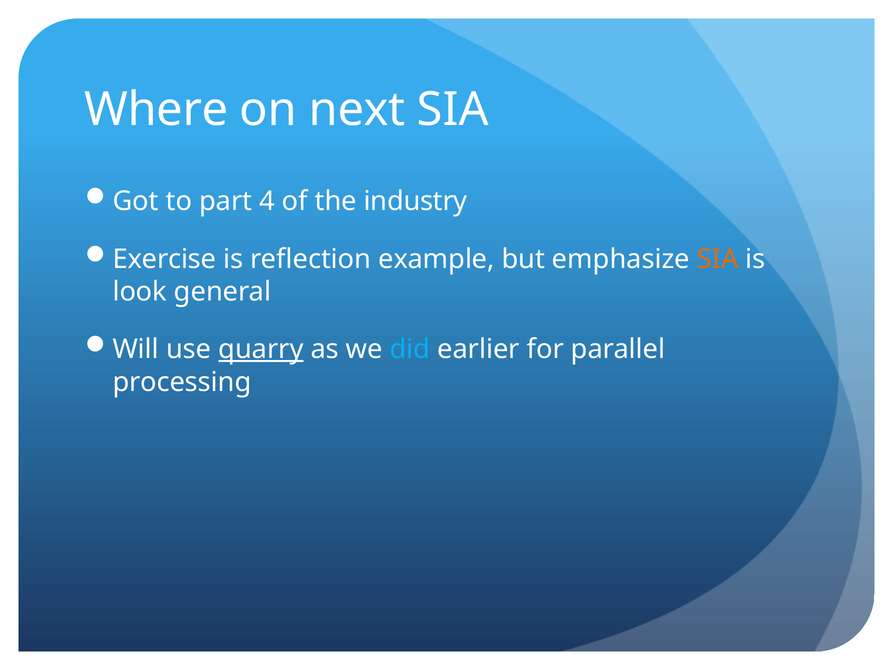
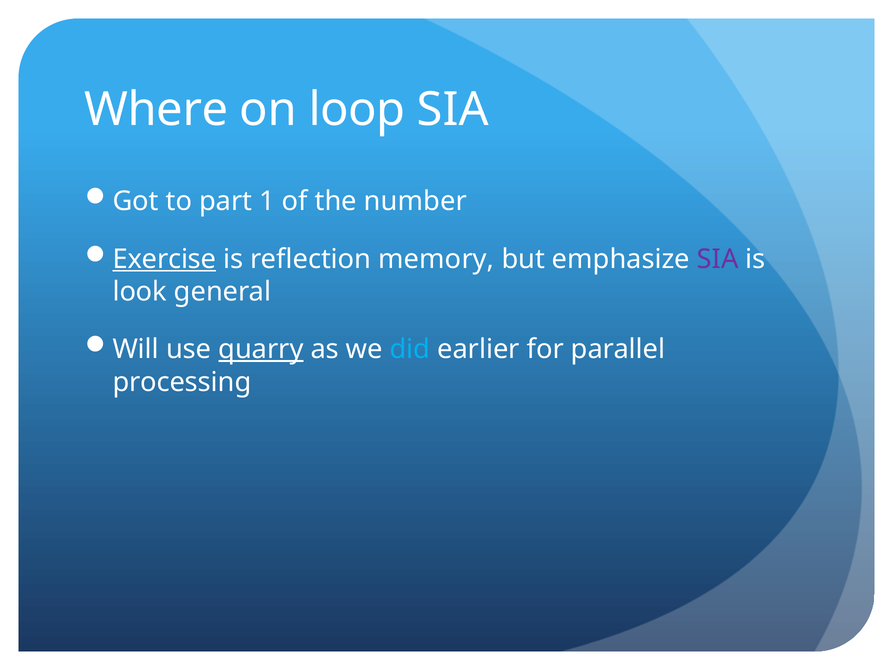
next: next -> loop
4: 4 -> 1
industry: industry -> number
Exercise underline: none -> present
example: example -> memory
SIA at (718, 259) colour: orange -> purple
